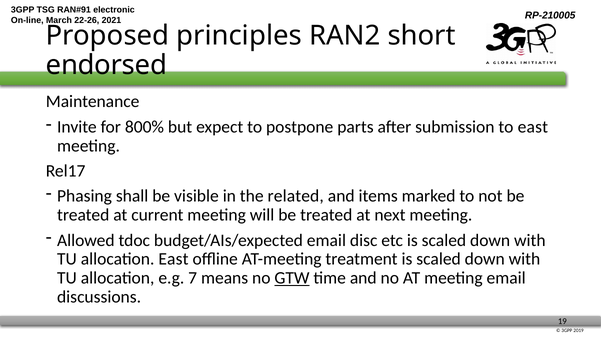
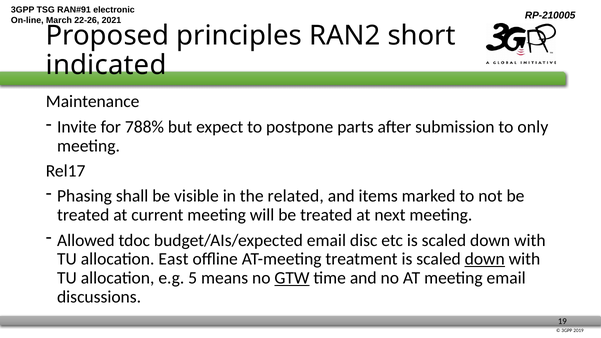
endorsed: endorsed -> indicated
800%: 800% -> 788%
to east: east -> only
down at (485, 259) underline: none -> present
7: 7 -> 5
